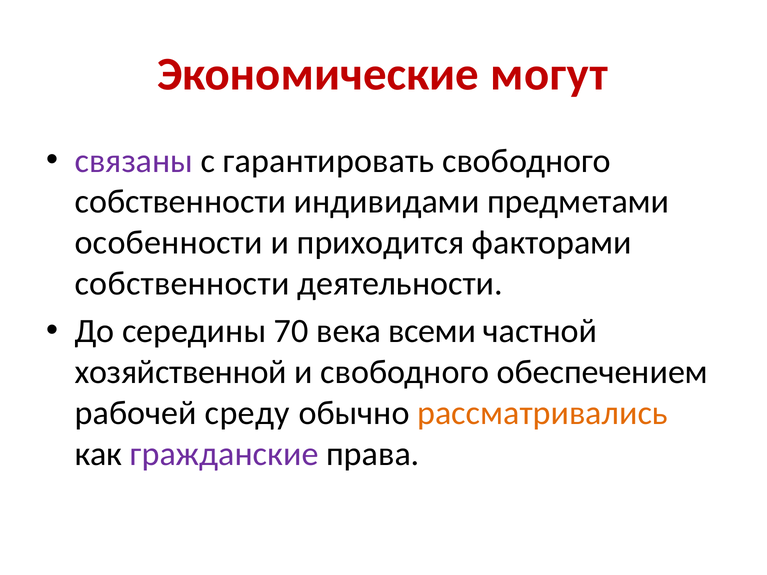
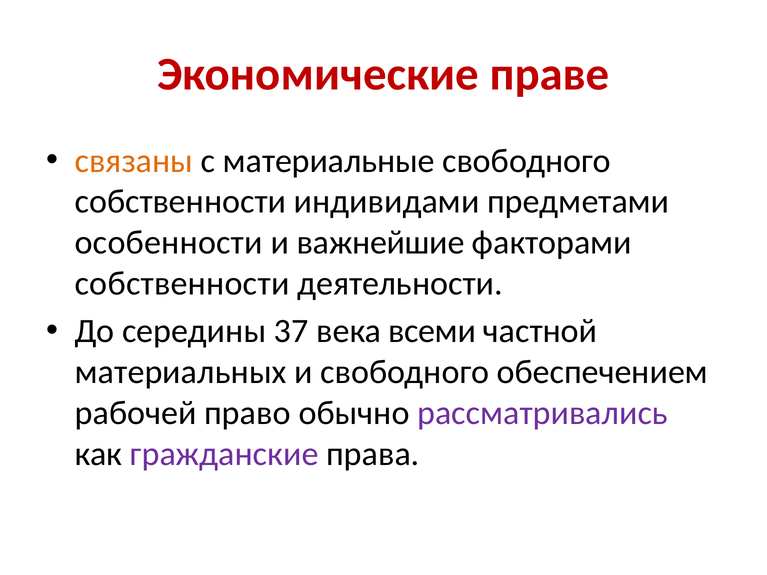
могут: могут -> праве
связаны colour: purple -> orange
гарантировать: гарантировать -> материальные
приходится: приходится -> важнейшие
70: 70 -> 37
хозяйственной: хозяйственной -> материальных
среду: среду -> право
рассматривались colour: orange -> purple
